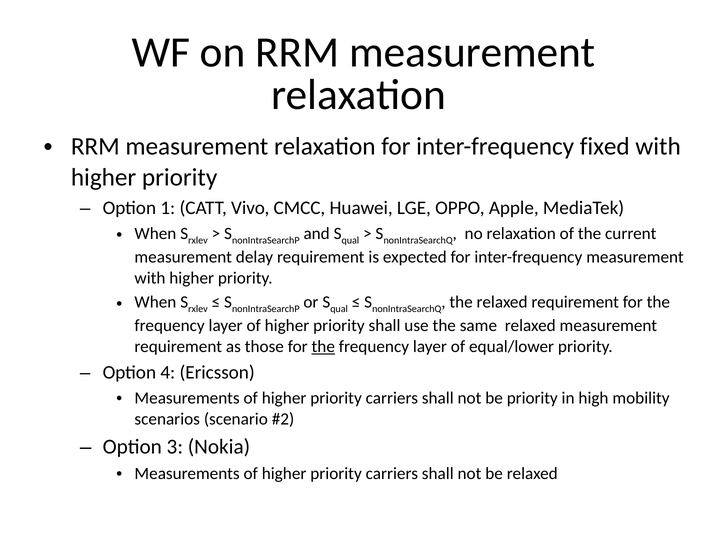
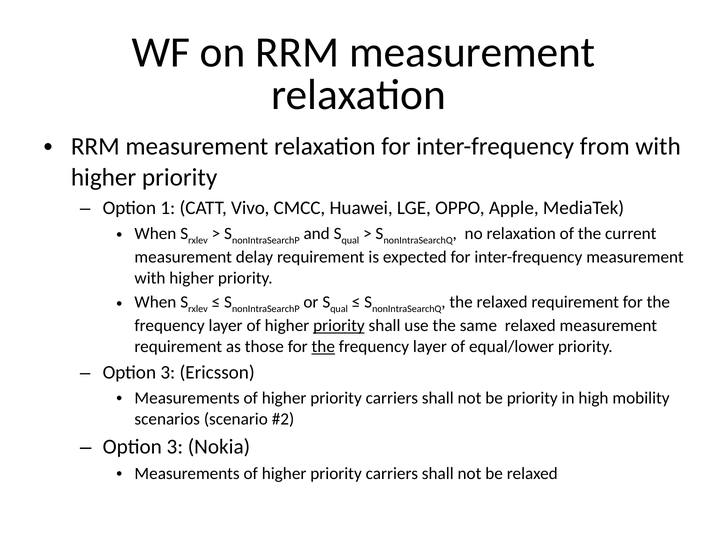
fixed: fixed -> from
priority at (339, 326) underline: none -> present
4 at (168, 373): 4 -> 3
